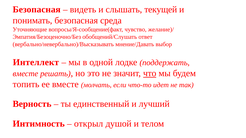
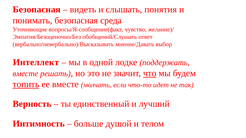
текущей: текущей -> понятия
топить underline: none -> present
открыл: открыл -> больше
